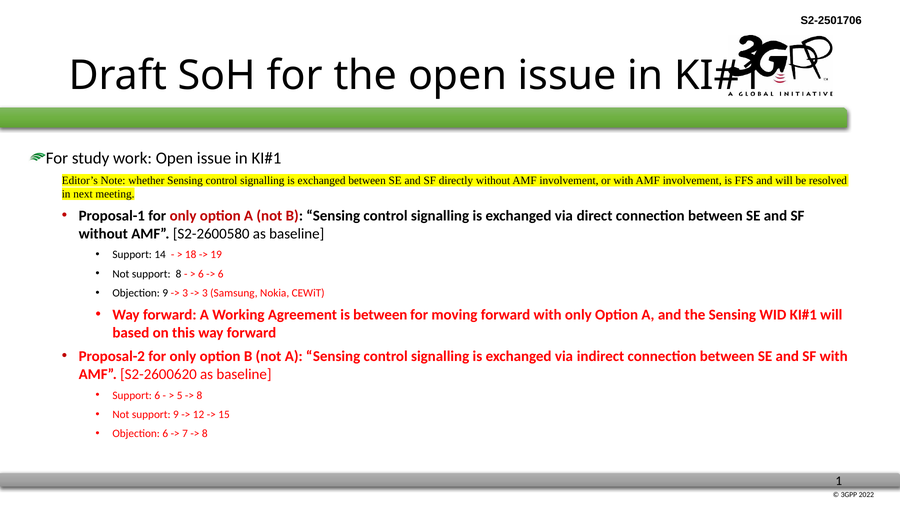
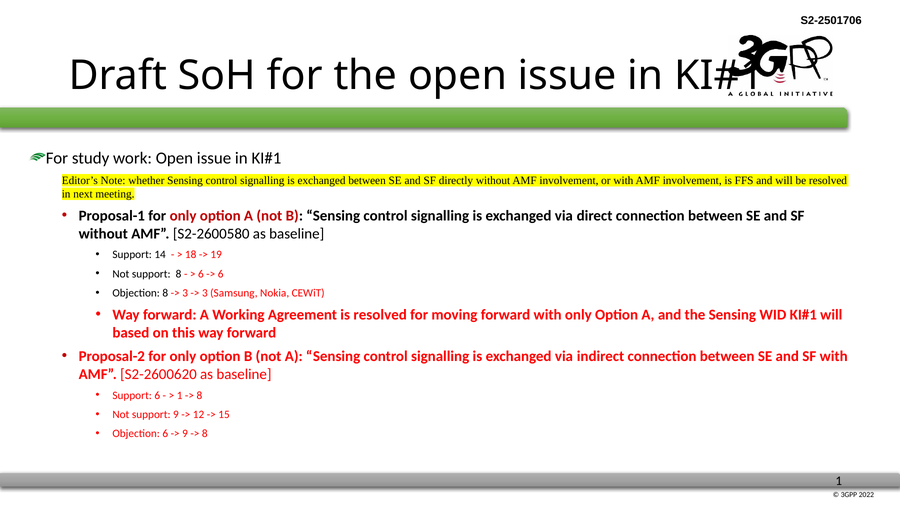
Objection 9: 9 -> 8
is between: between -> resolved
5 at (180, 395): 5 -> 1
7 at (185, 434): 7 -> 9
